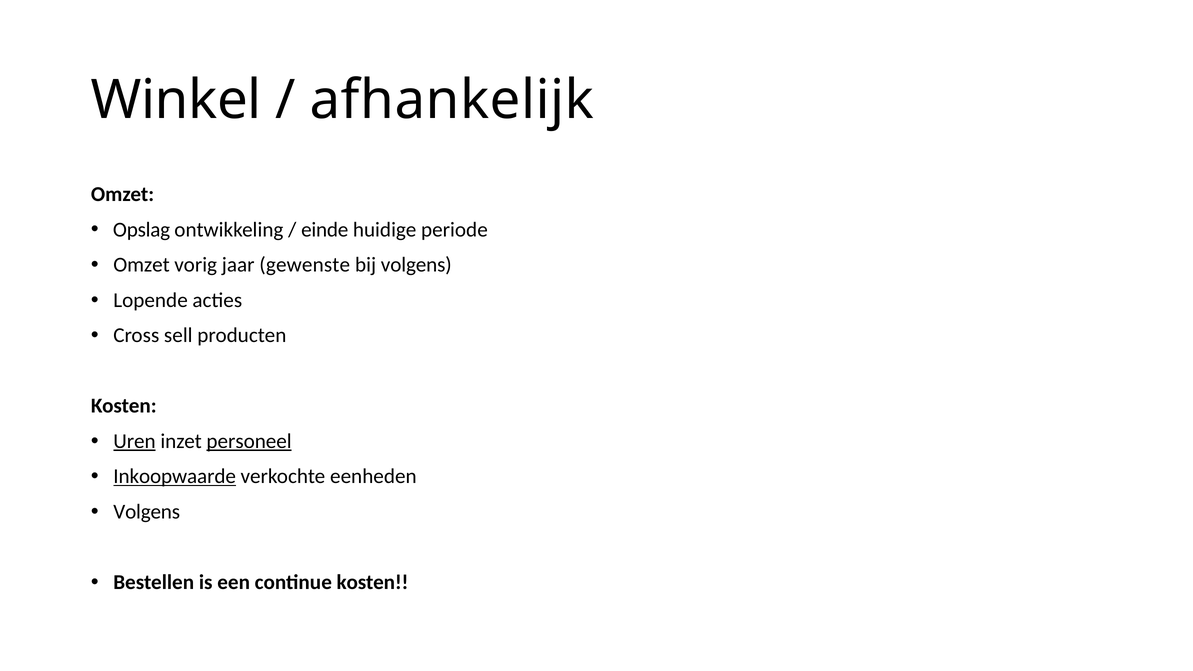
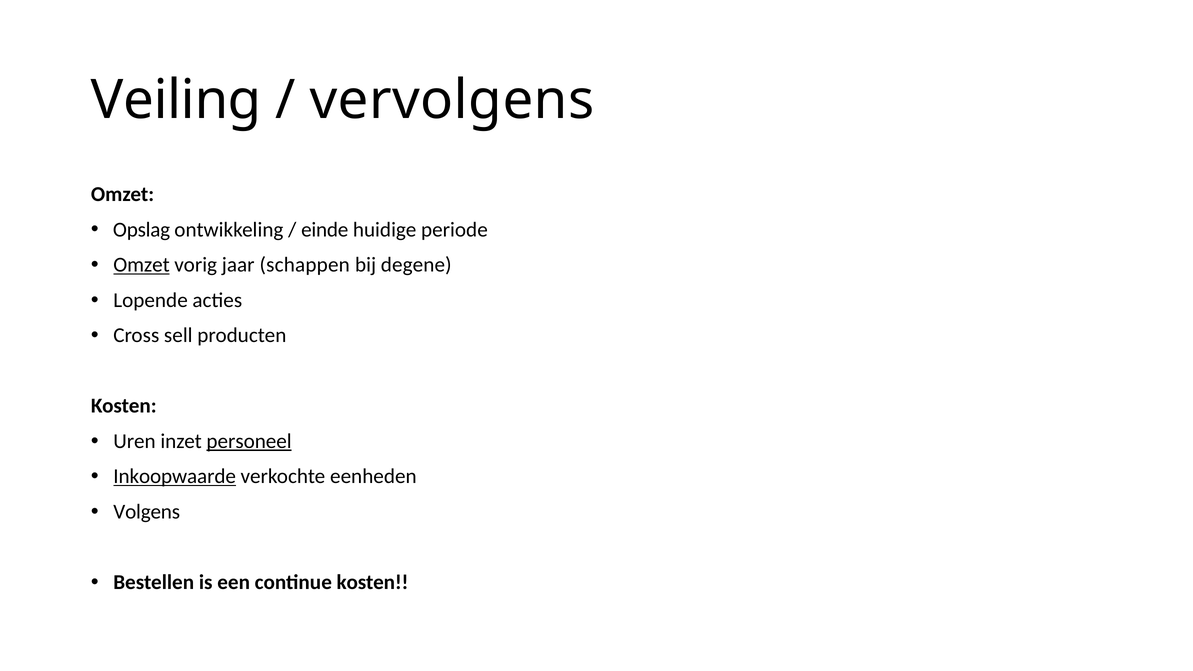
Winkel: Winkel -> Veiling
afhankelijk: afhankelijk -> vervolgens
Omzet at (142, 265) underline: none -> present
gewenste: gewenste -> schappen
bij volgens: volgens -> degene
Uren underline: present -> none
